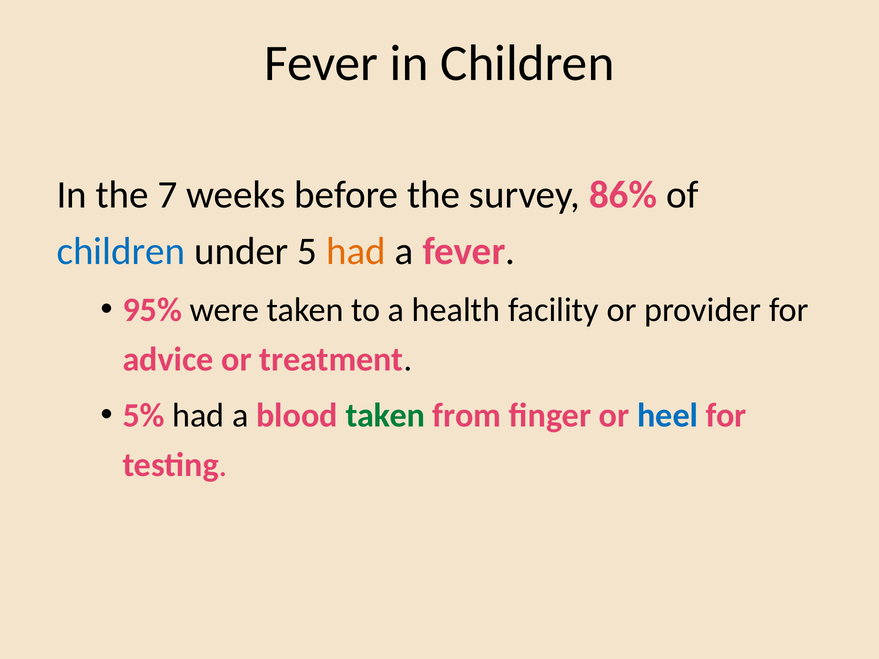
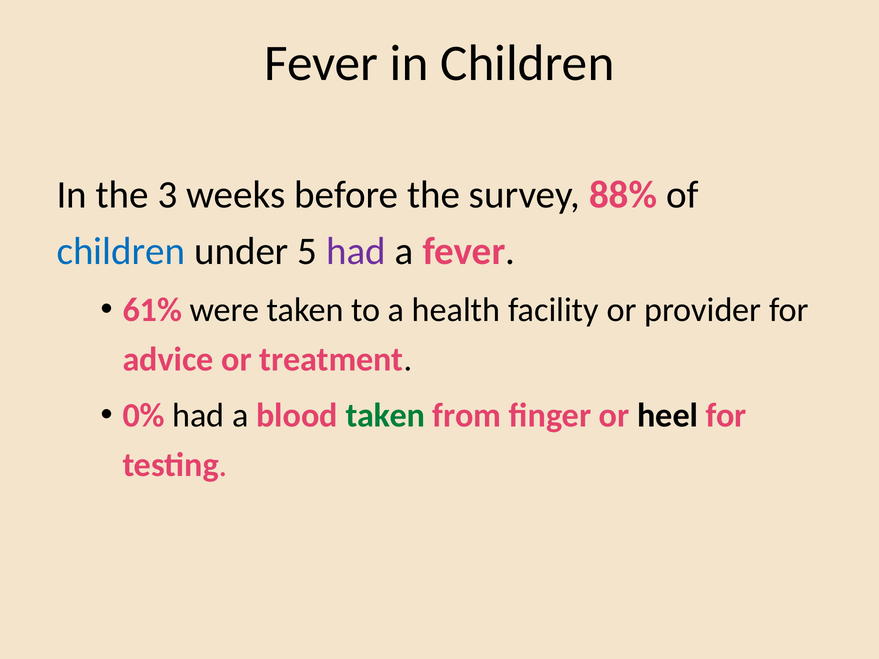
7: 7 -> 3
86%: 86% -> 88%
had at (356, 251) colour: orange -> purple
95%: 95% -> 61%
5%: 5% -> 0%
heel colour: blue -> black
